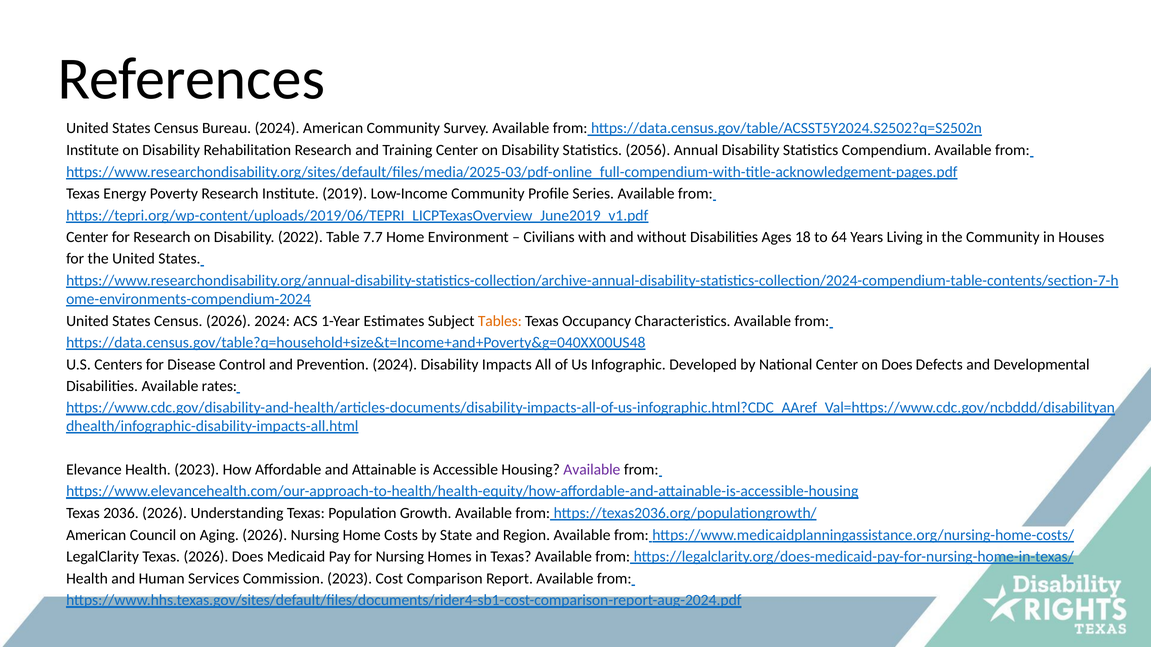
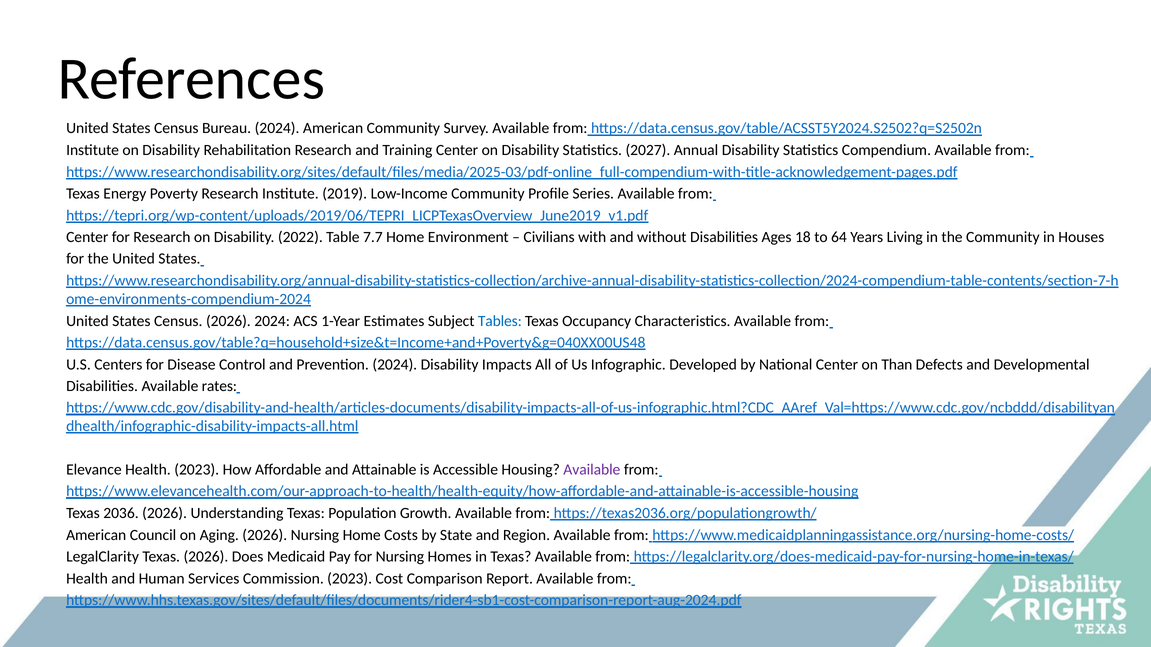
2056: 2056 -> 2027
Tables colour: orange -> blue
on Does: Does -> Than
